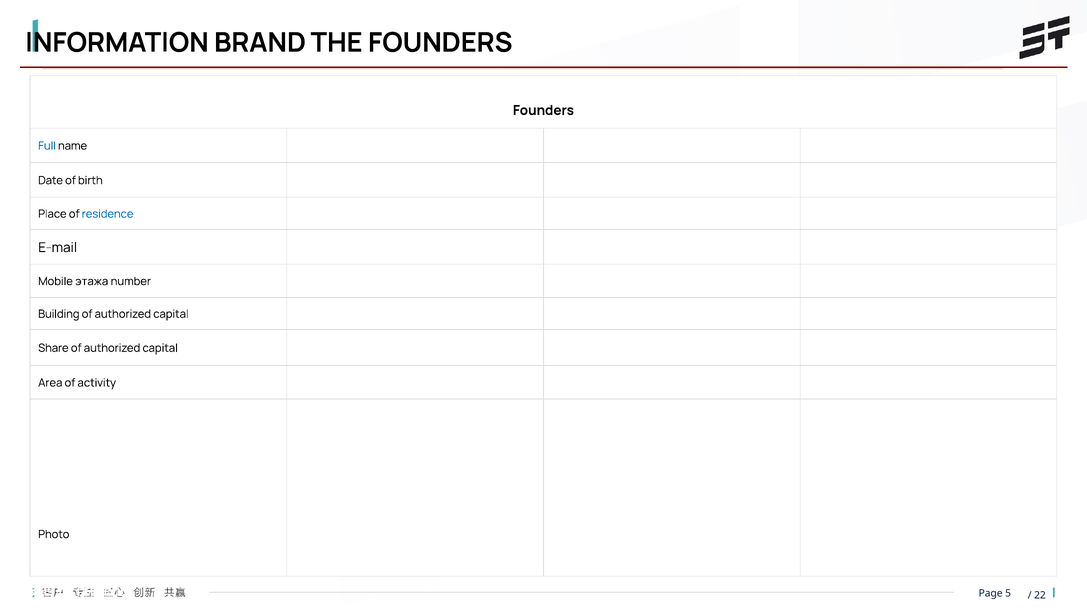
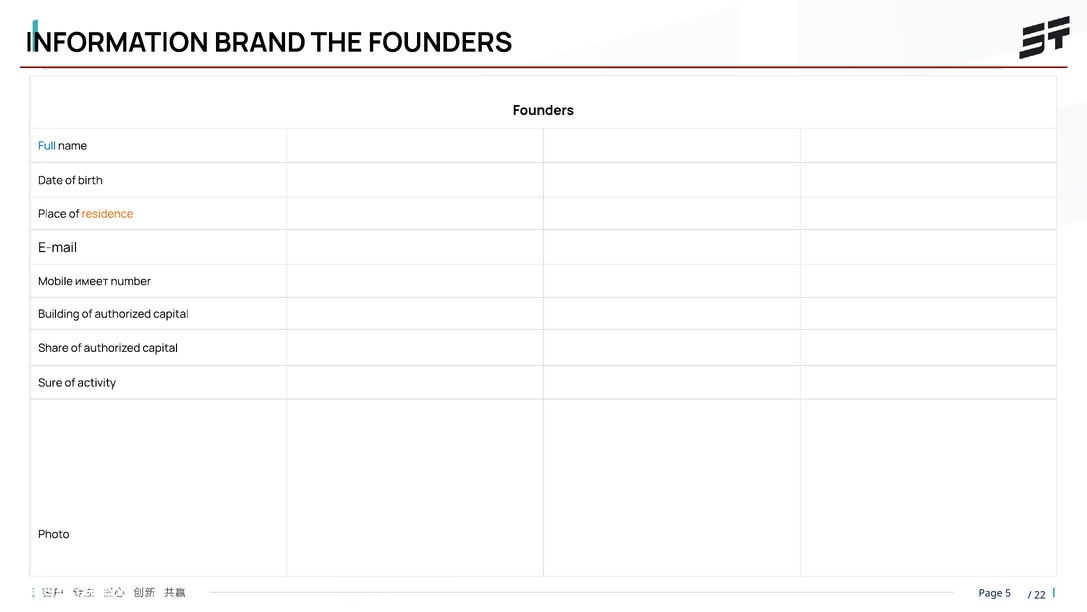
residence colour: blue -> orange
этажа: этажа -> имеет
Area: Area -> Sure
